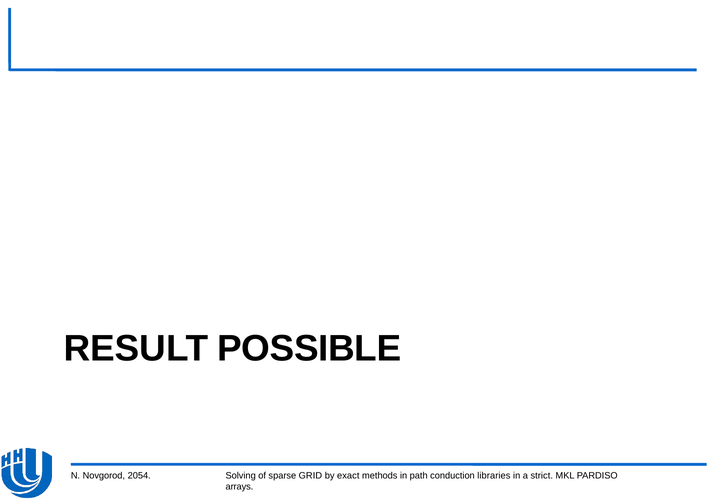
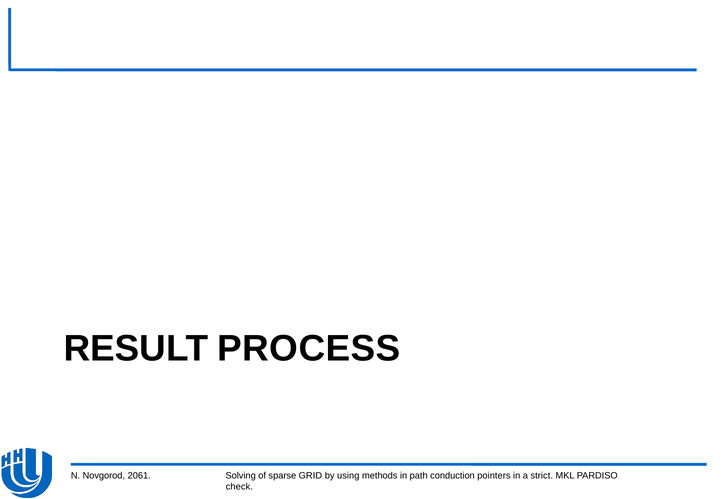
POSSIBLE: POSSIBLE -> PROCESS
2054: 2054 -> 2061
exact: exact -> using
libraries: libraries -> pointers
arrays: arrays -> check
